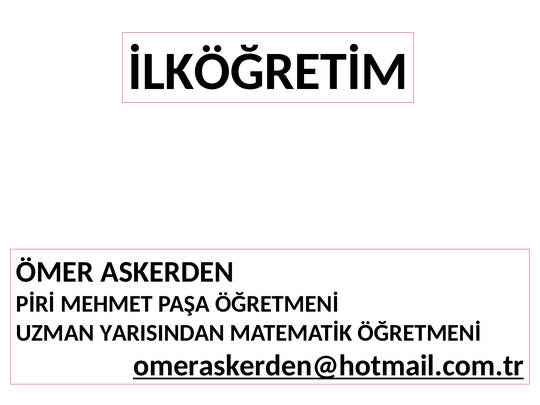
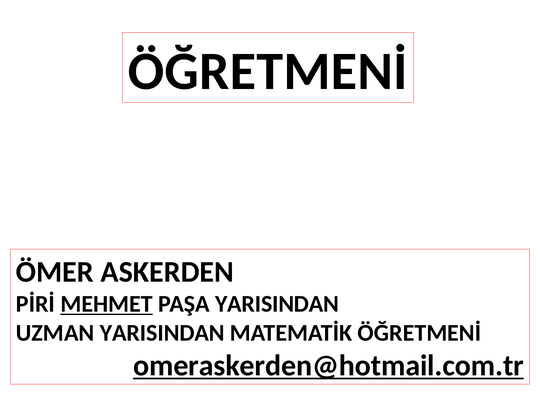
İLKÖĞRETİM at (268, 71): İLKÖĞRETİM -> ÖĞRETMENİ
MEHMET underline: none -> present
PAŞA ÖĞRETMENİ: ÖĞRETMENİ -> YARISINDAN
